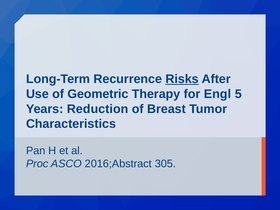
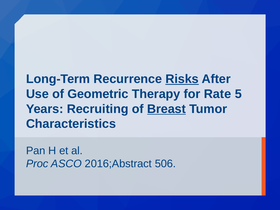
Engl: Engl -> Rate
Reduction: Reduction -> Recruiting
Breast underline: none -> present
305: 305 -> 506
